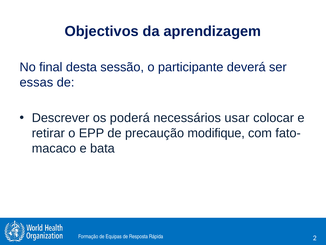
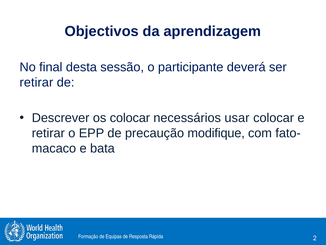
essas at (36, 82): essas -> retirar
os poderá: poderá -> colocar
